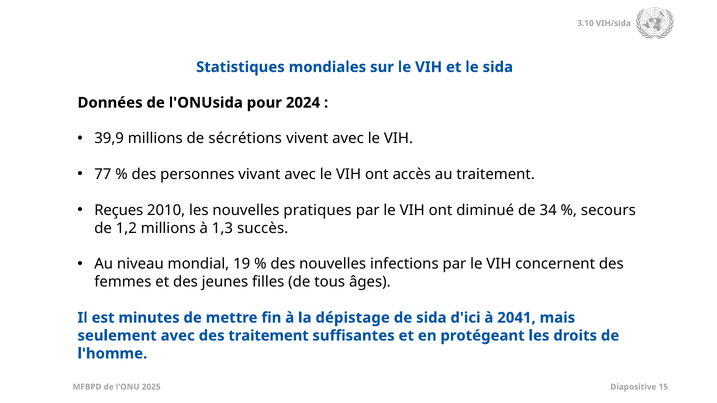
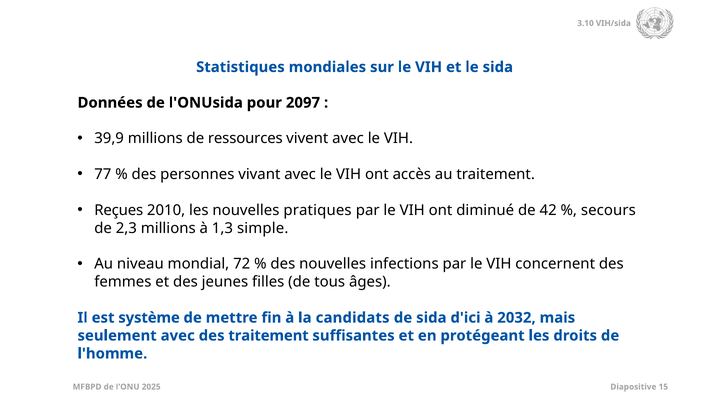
2024: 2024 -> 2097
sécrétions: sécrétions -> ressources
34: 34 -> 42
1,2: 1,2 -> 2,3
succès: succès -> simple
19: 19 -> 72
minutes: minutes -> système
dépistage: dépistage -> candidats
2041: 2041 -> 2032
